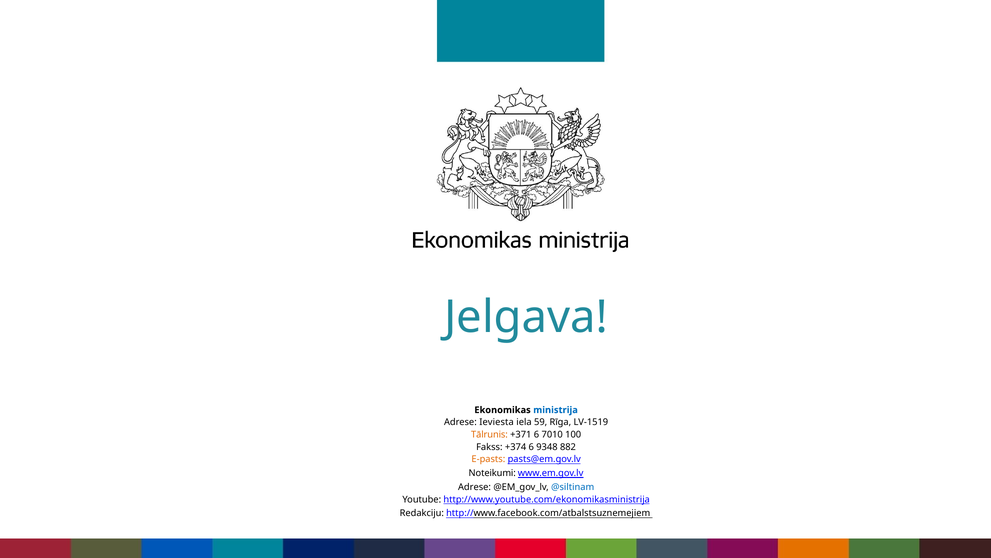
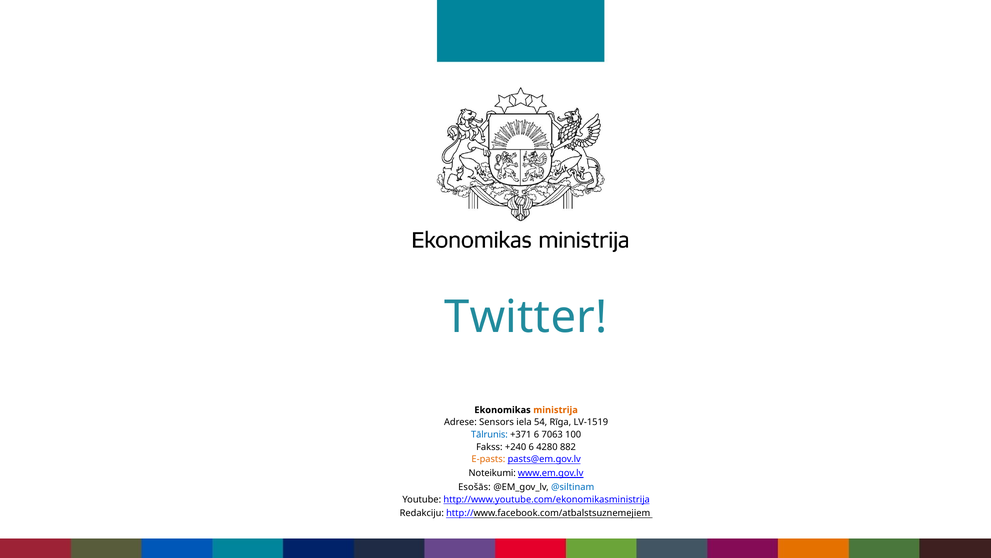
Jelgava: Jelgava -> Twitter
ministrija colour: blue -> orange
Ieviesta: Ieviesta -> Sensors
59: 59 -> 54
Tālrunis colour: orange -> blue
7010: 7010 -> 7063
+374: +374 -> +240
9348: 9348 -> 4280
Adrese at (475, 487): Adrese -> Esošās
